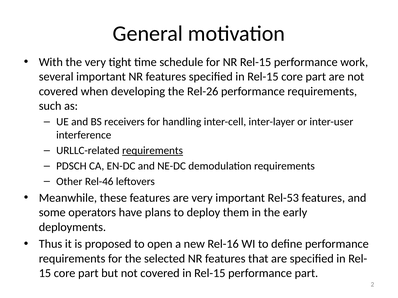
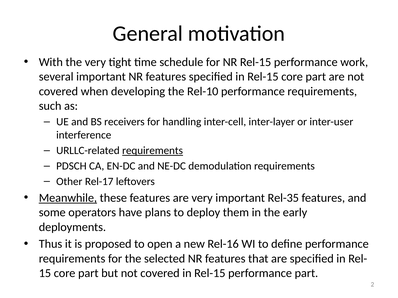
Rel-26: Rel-26 -> Rel-10
Rel-46: Rel-46 -> Rel-17
Meanwhile underline: none -> present
Rel-53: Rel-53 -> Rel-35
